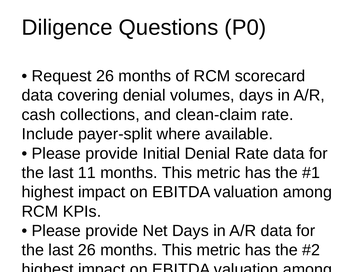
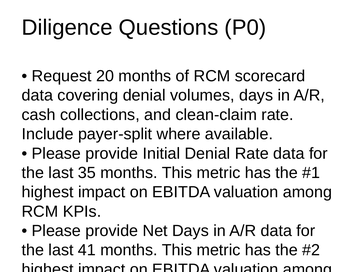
Request 26: 26 -> 20
11: 11 -> 35
last 26: 26 -> 41
